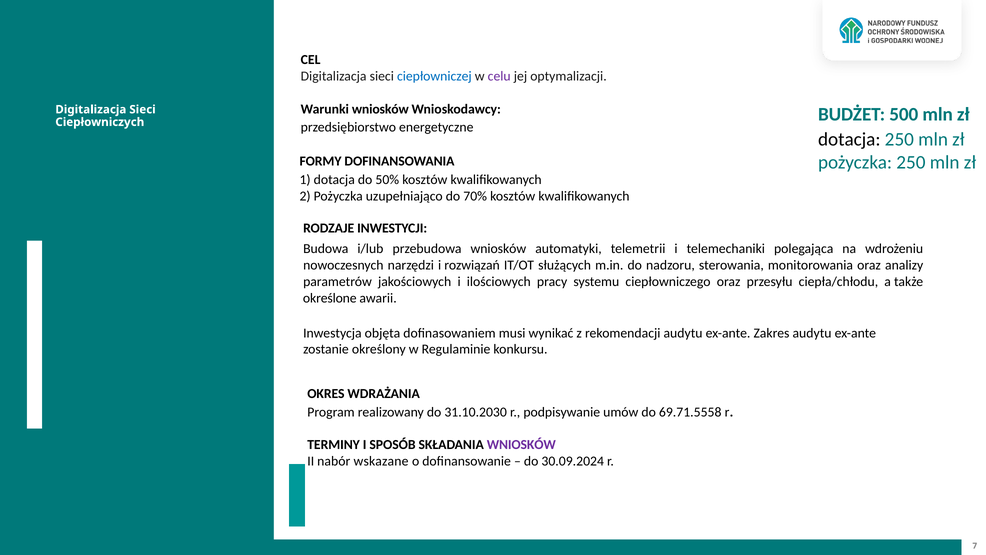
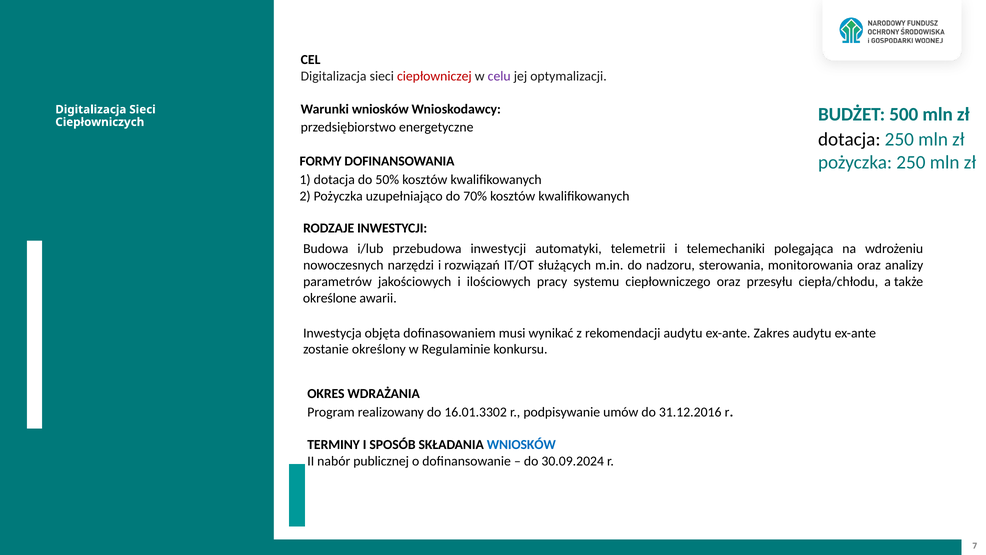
ciepłowniczej colour: blue -> red
przebudowa wniosków: wniosków -> inwestycji
31.10.2030: 31.10.2030 -> 16.01.3302
69.71.5558: 69.71.5558 -> 31.12.2016
WNIOSKÓW at (521, 445) colour: purple -> blue
wskazane: wskazane -> publicznej
